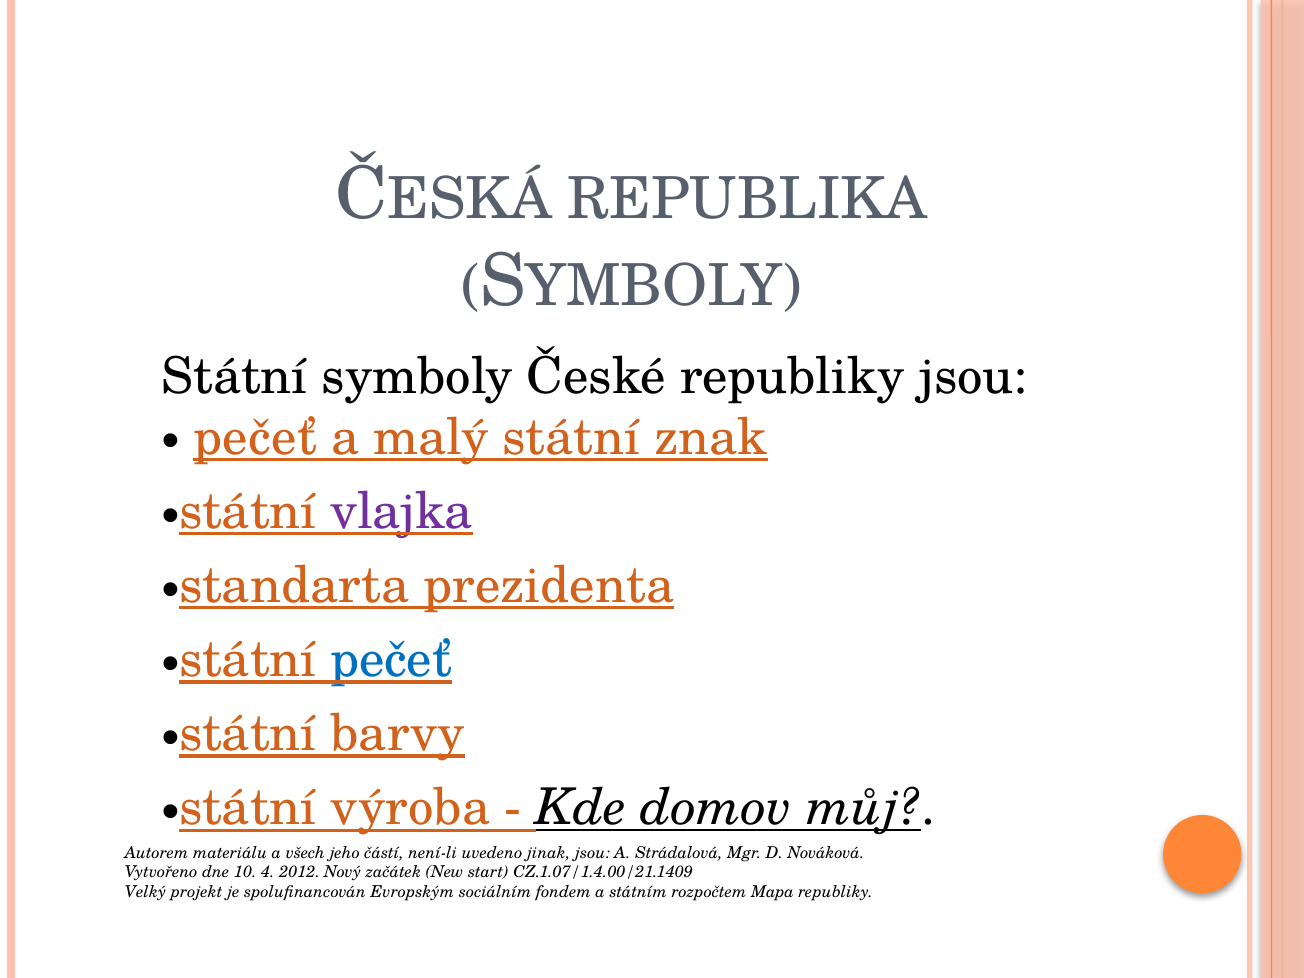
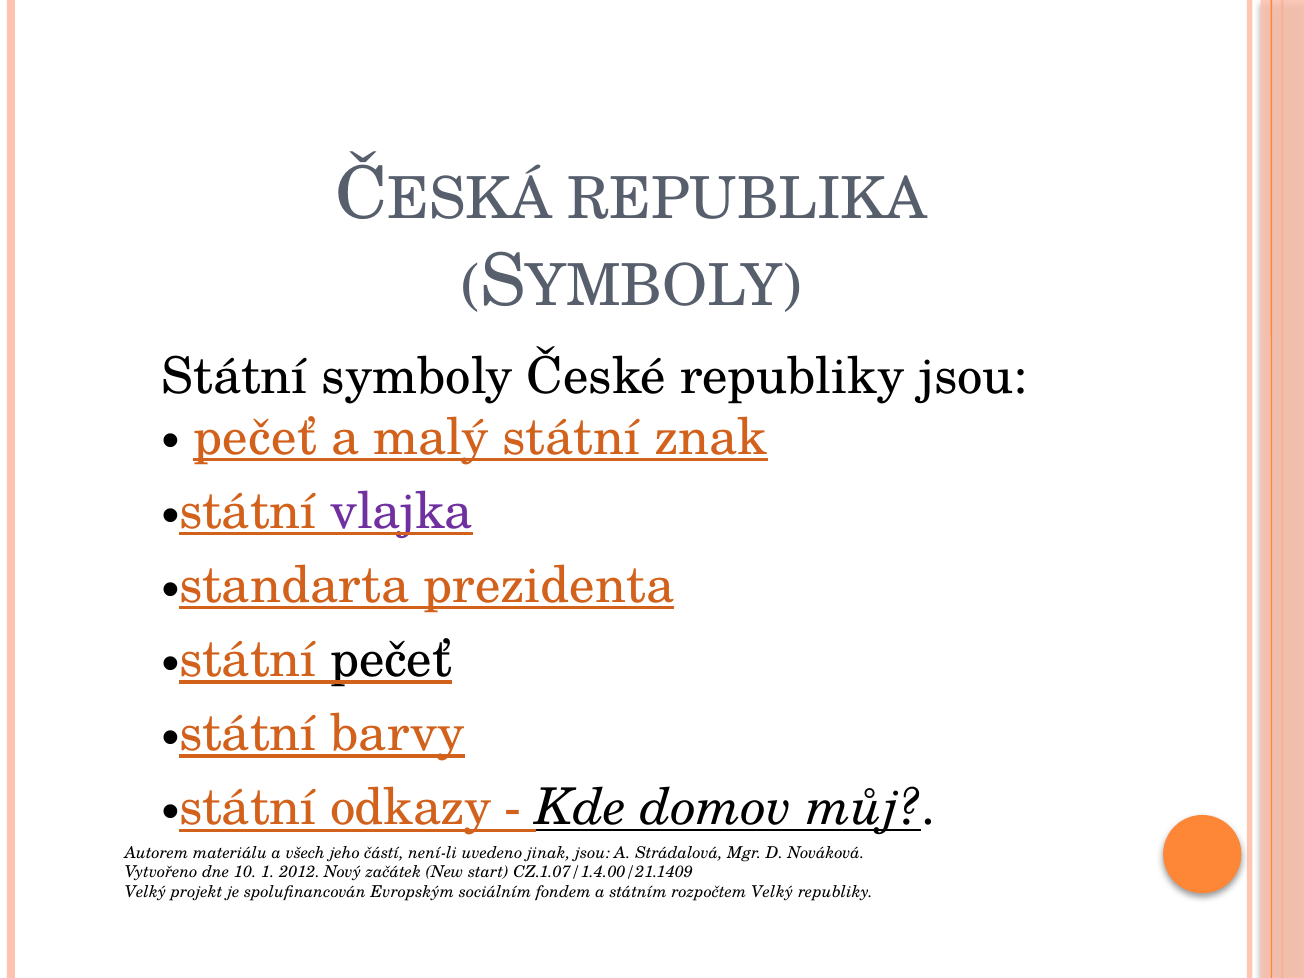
pečeť at (391, 660) colour: blue -> black
výroba: výroba -> odkazy
4: 4 -> 1
rozpočtem Mapa: Mapa -> Velký
